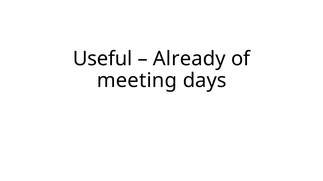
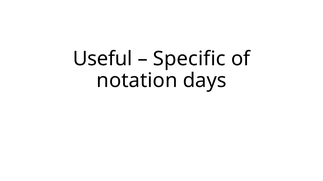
Already: Already -> Specific
meeting: meeting -> notation
